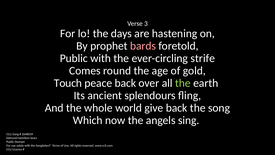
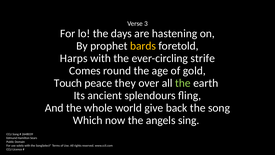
bards colour: pink -> yellow
Public at (74, 58): Public -> Harps
peace back: back -> they
